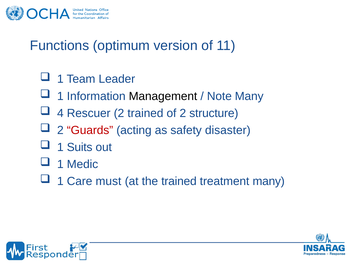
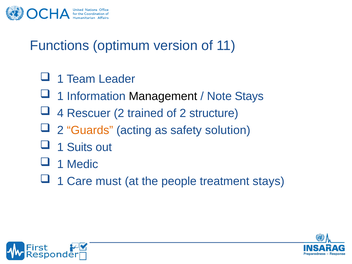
Note Many: Many -> Stays
Guards colour: red -> orange
disaster: disaster -> solution
the trained: trained -> people
treatment many: many -> stays
